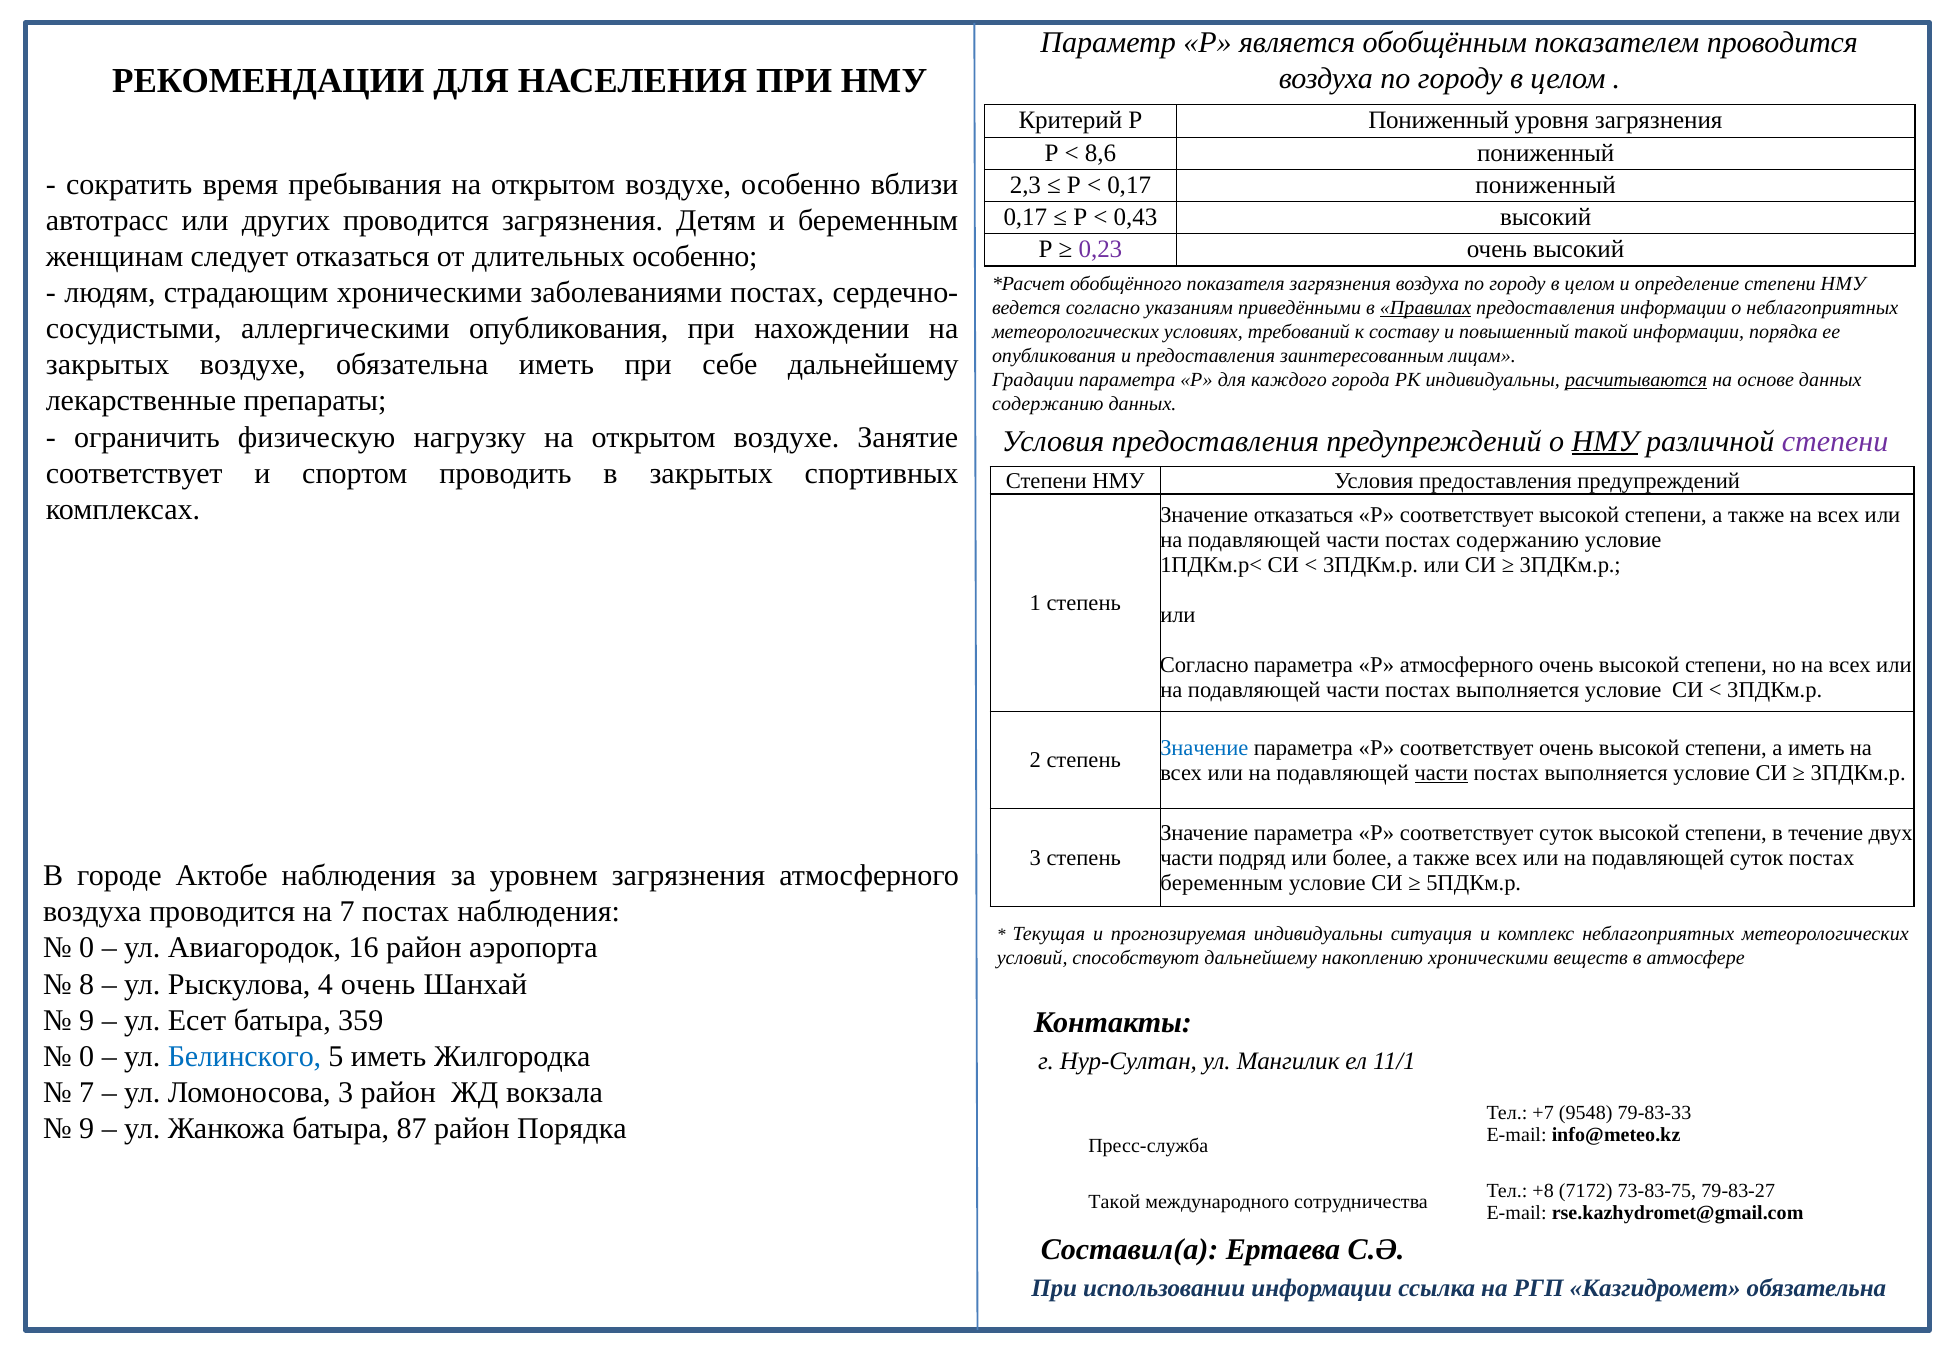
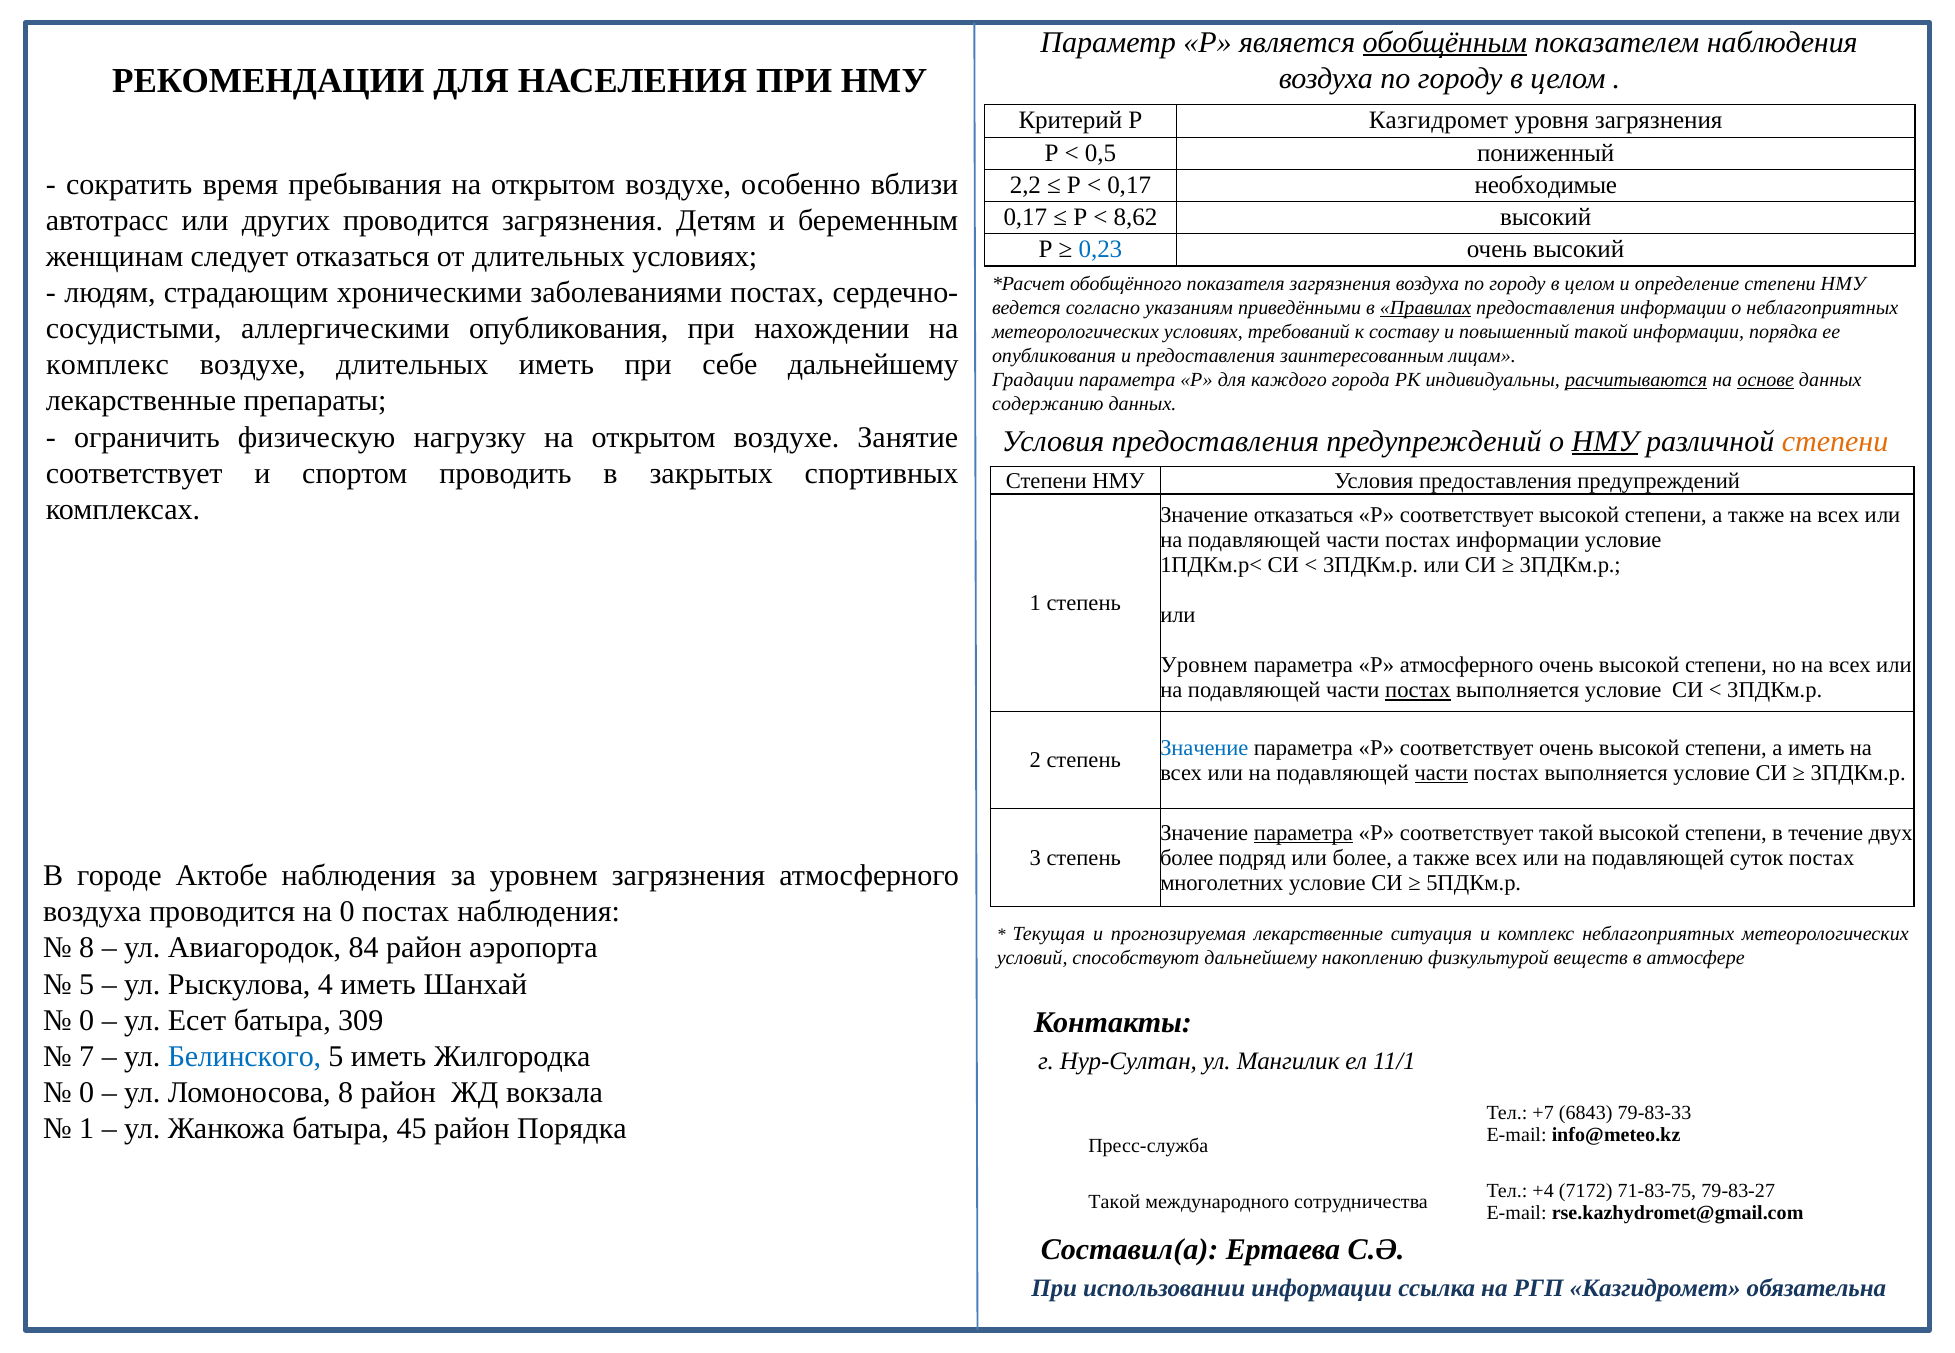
обобщённым underline: none -> present
показателем проводится: проводится -> наблюдения
Р Пониженный: Пониженный -> Казгидромет
8,6: 8,6 -> 0,5
2,3: 2,3 -> 2,2
0,17 пониженный: пониженный -> необходимые
0,43: 0,43 -> 8,62
0,23 colour: purple -> blue
длительных особенно: особенно -> условиях
закрытых at (108, 365): закрытых -> комплекс
воздухе обязательна: обязательна -> длительных
основе underline: none -> present
степени at (1835, 441) colour: purple -> orange
постах содержанию: содержанию -> информации
Согласно at (1204, 666): Согласно -> Уровнем
постах at (1418, 691) underline: none -> present
параметра at (1303, 833) underline: none -> present
соответствует суток: суток -> такой
части at (1187, 858): части -> более
беременным at (1222, 883): беременным -> многолетних
на 7: 7 -> 0
прогнозируемая индивидуальны: индивидуальны -> лекарственные
0 at (87, 948): 0 -> 8
16: 16 -> 84
накоплению хроническими: хроническими -> физкультурой
8 at (87, 984): 8 -> 5
4 очень: очень -> иметь
9 at (87, 1021): 9 -> 0
359: 359 -> 309
0 at (87, 1057): 0 -> 7
7 at (87, 1093): 7 -> 0
Ломоносова 3: 3 -> 8
9548: 9548 -> 6843
9 at (87, 1129): 9 -> 1
87: 87 -> 45
+8: +8 -> +4
73-83-75: 73-83-75 -> 71-83-75
